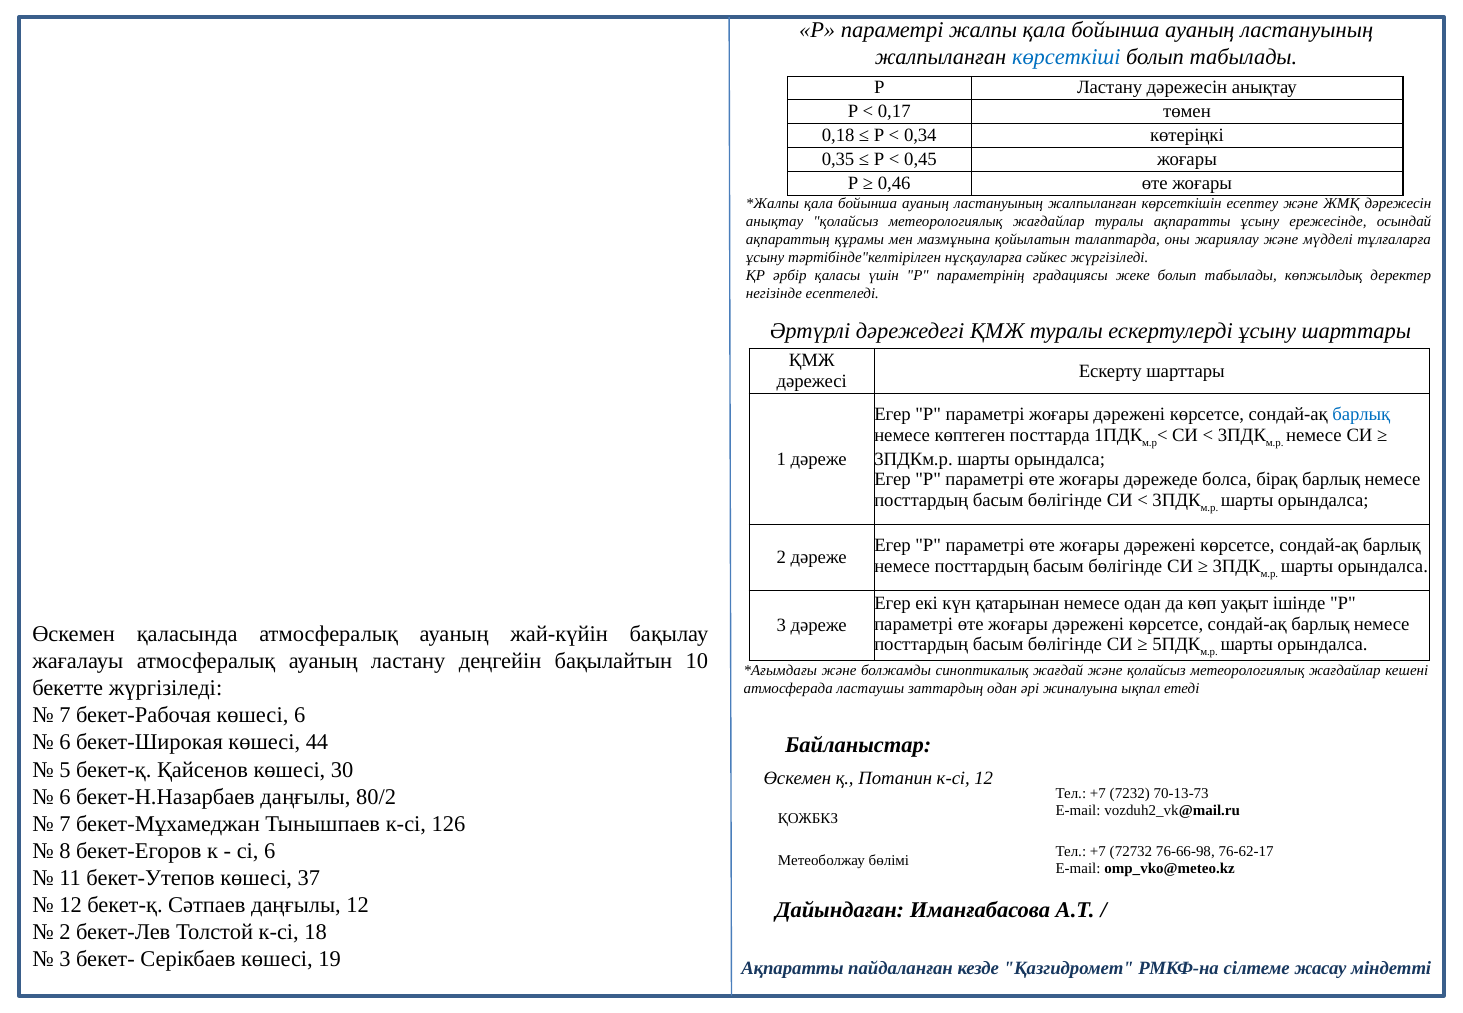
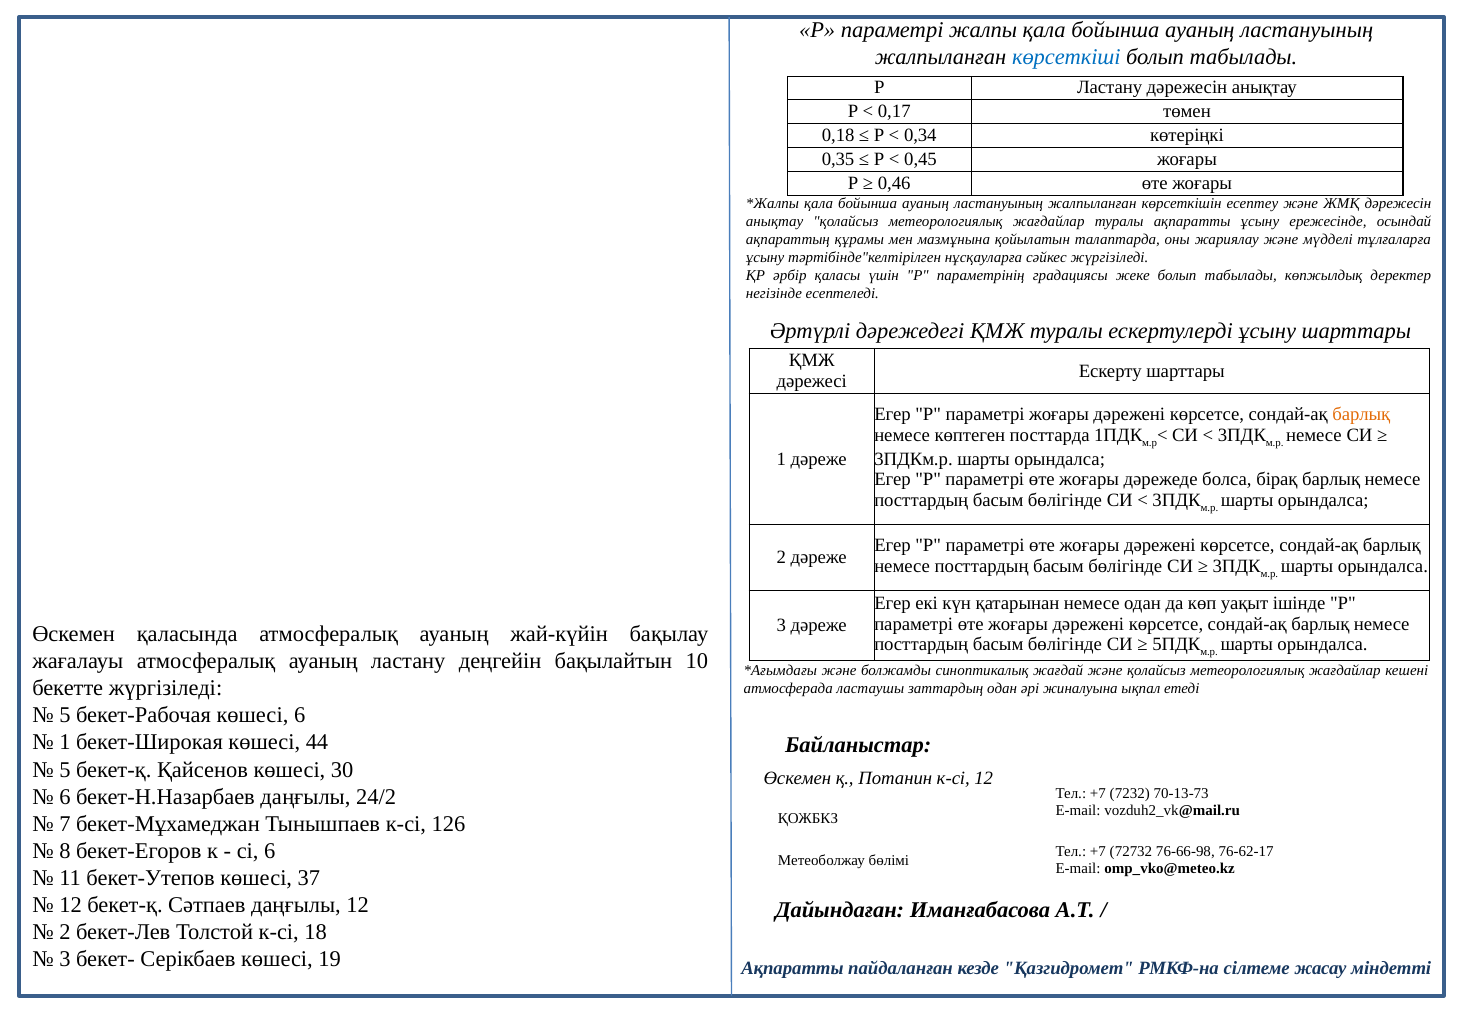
барлық at (1361, 415) colour: blue -> orange
7 at (65, 715): 7 -> 5
6 at (65, 742): 6 -> 1
80/2: 80/2 -> 24/2
